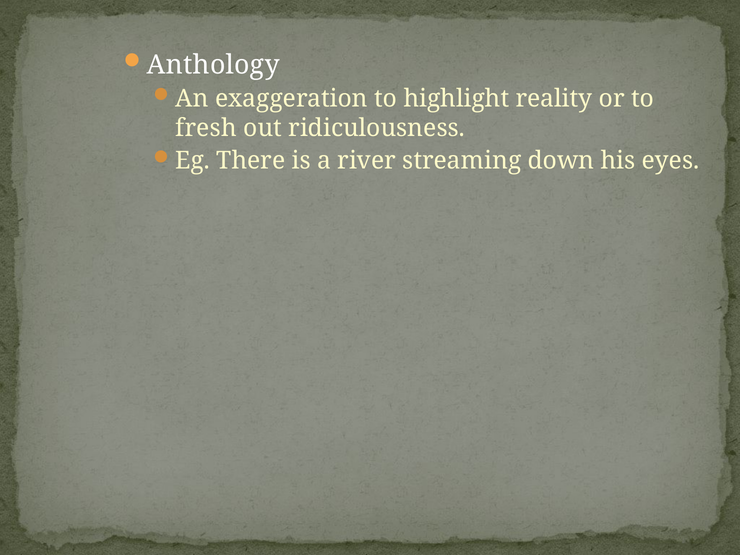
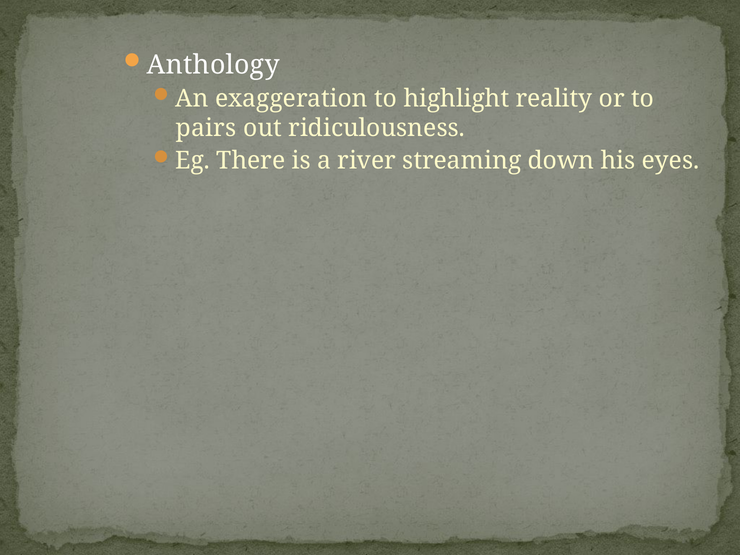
fresh: fresh -> pairs
